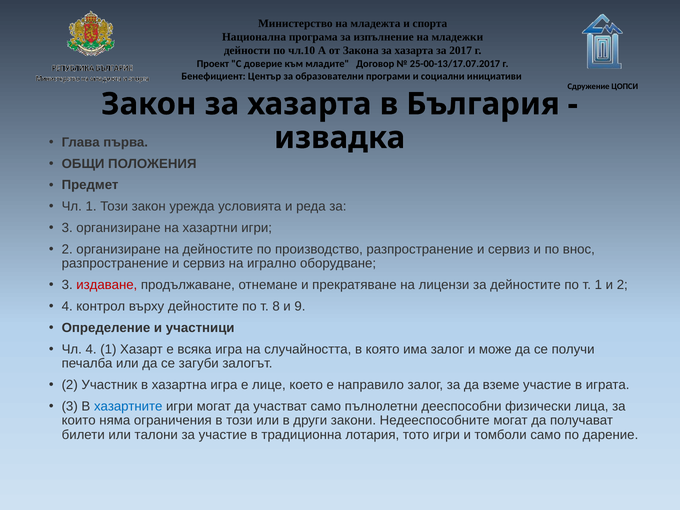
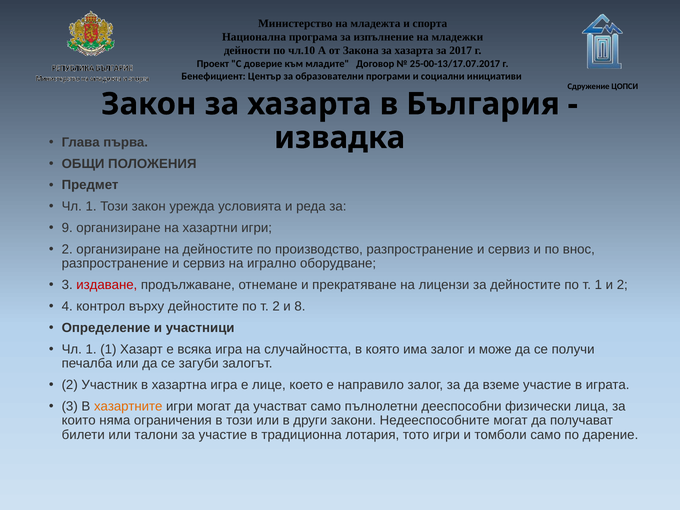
3 at (67, 228): 3 -> 9
т 8: 8 -> 2
9: 9 -> 8
4 at (91, 349): 4 -> 1
хазартните colour: blue -> orange
